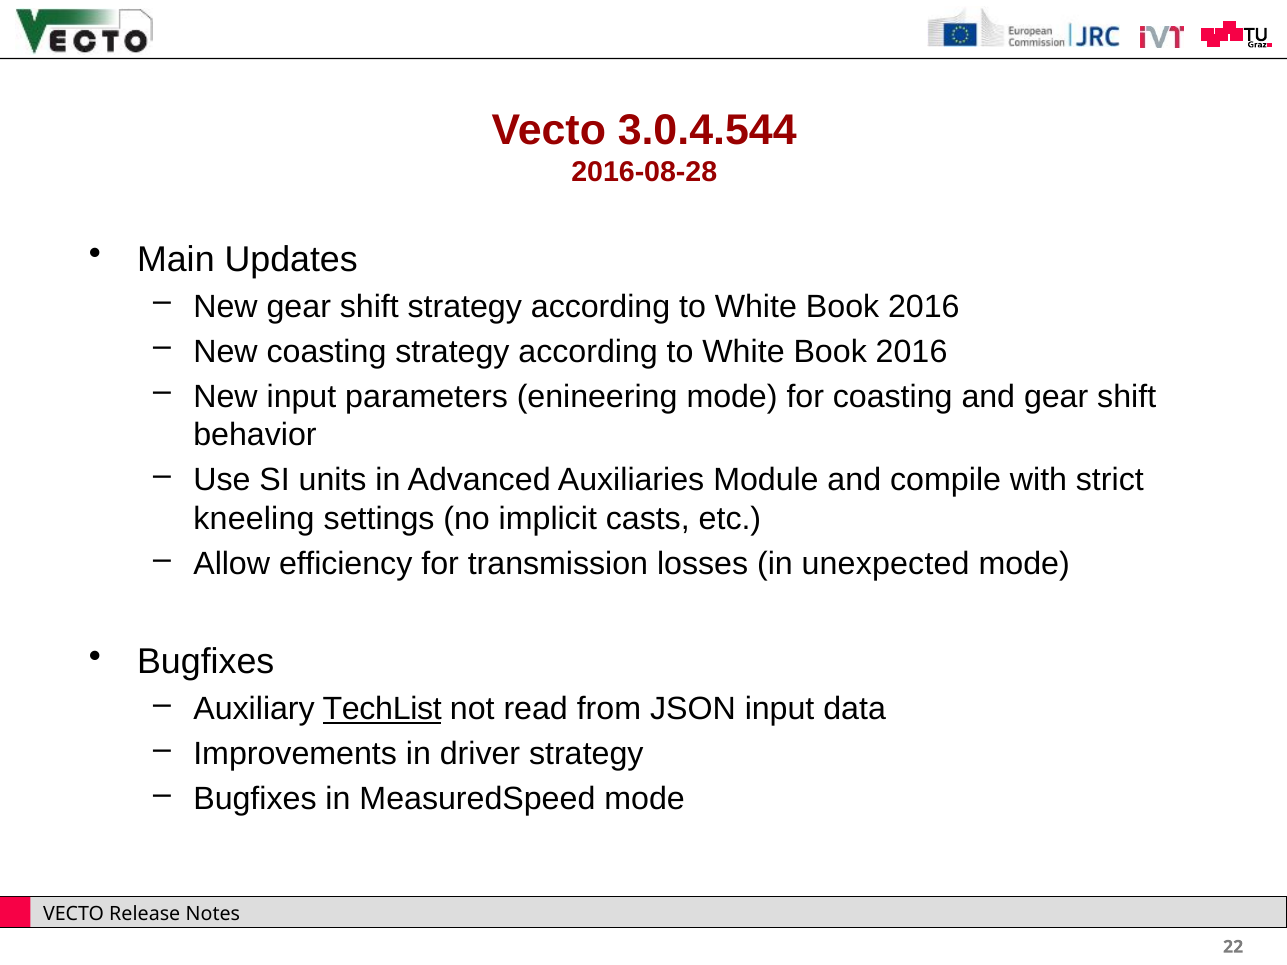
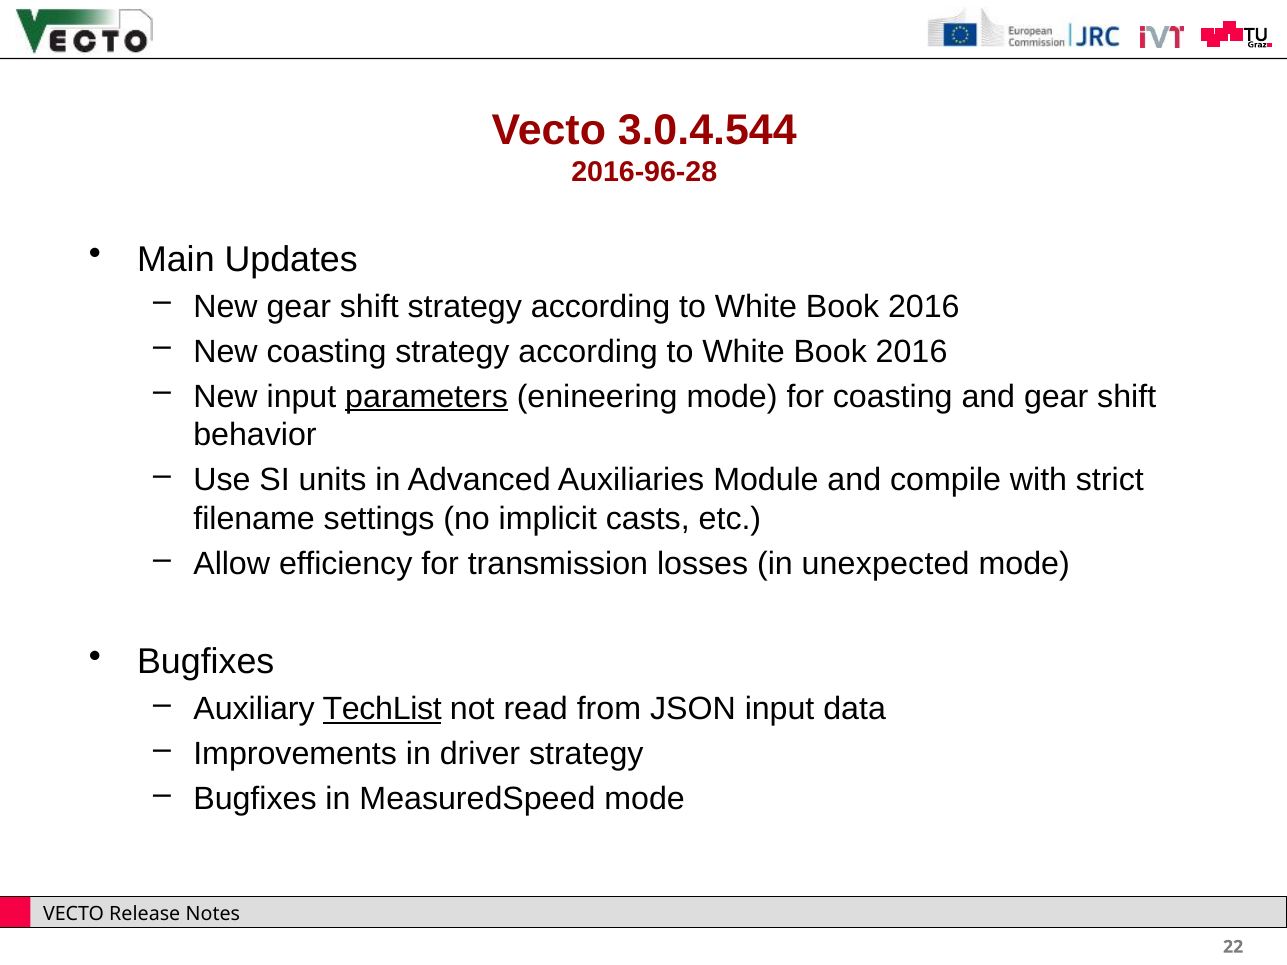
2016-08-28: 2016-08-28 -> 2016-96-28
parameters underline: none -> present
kneeling: kneeling -> filename
